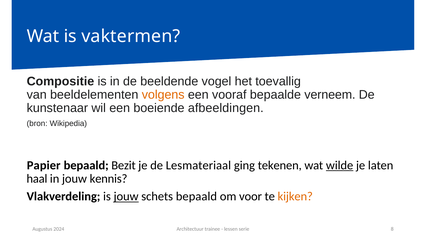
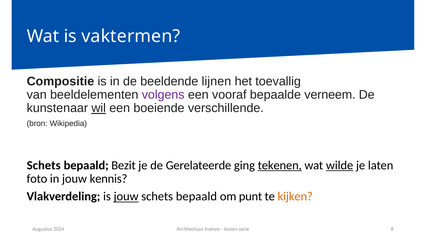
vogel: vogel -> lijnen
volgens colour: orange -> purple
wil underline: none -> present
afbeeldingen: afbeeldingen -> verschillende
Papier at (44, 165): Papier -> Schets
Lesmateriaal: Lesmateriaal -> Gerelateerde
tekenen underline: none -> present
haal: haal -> foto
voor: voor -> punt
